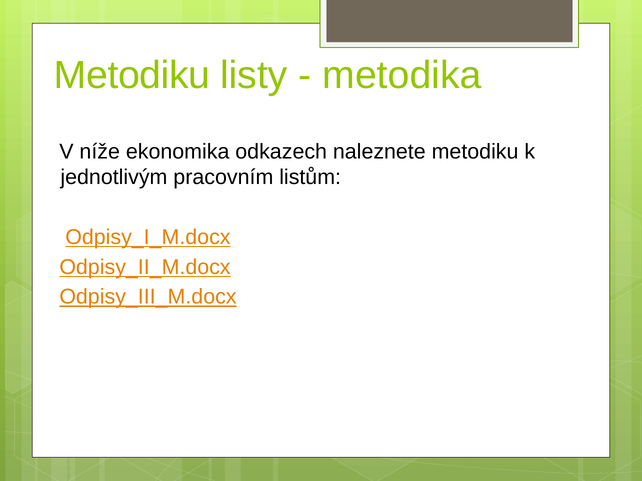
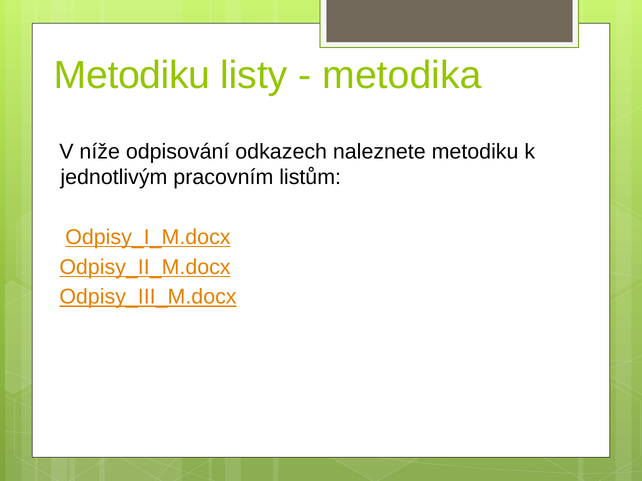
ekonomika: ekonomika -> odpisování
